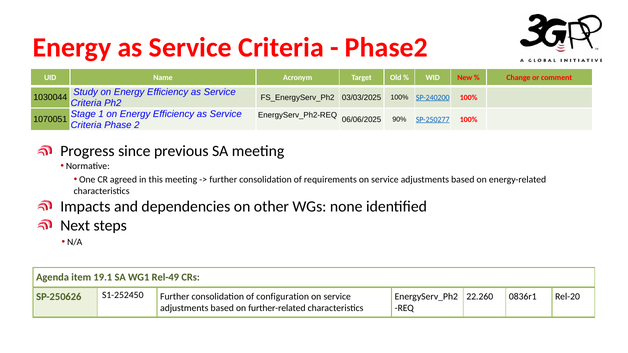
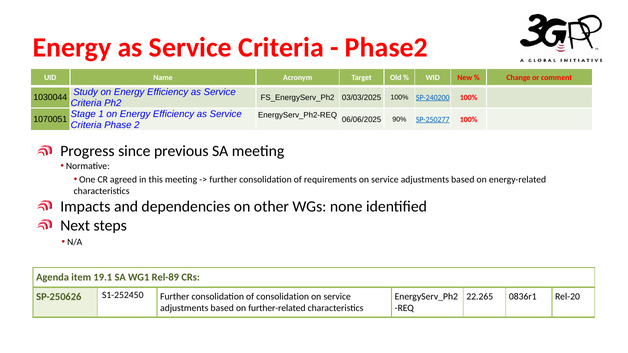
Rel-49: Rel-49 -> Rel-89
22.260: 22.260 -> 22.265
of configuration: configuration -> consolidation
